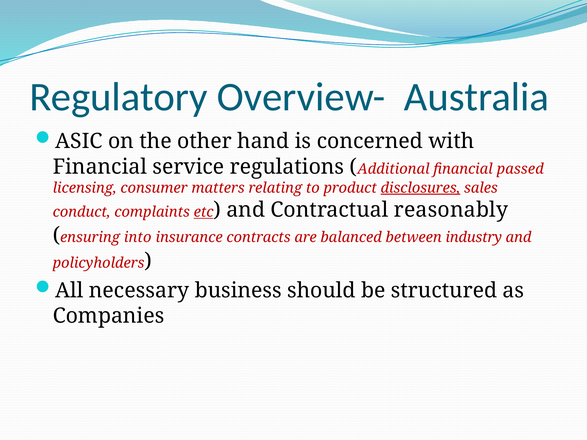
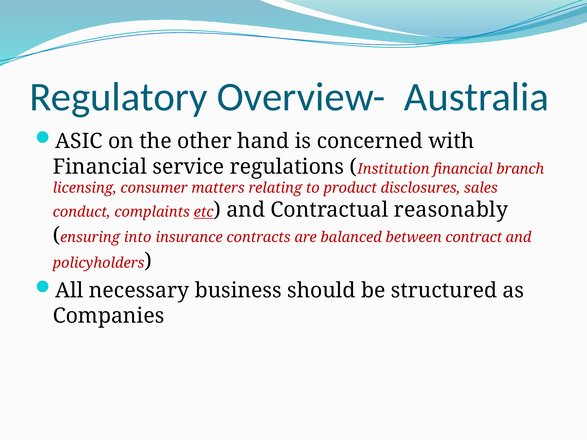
Additional: Additional -> Institution
passed: passed -> branch
disclosures underline: present -> none
industry: industry -> contract
